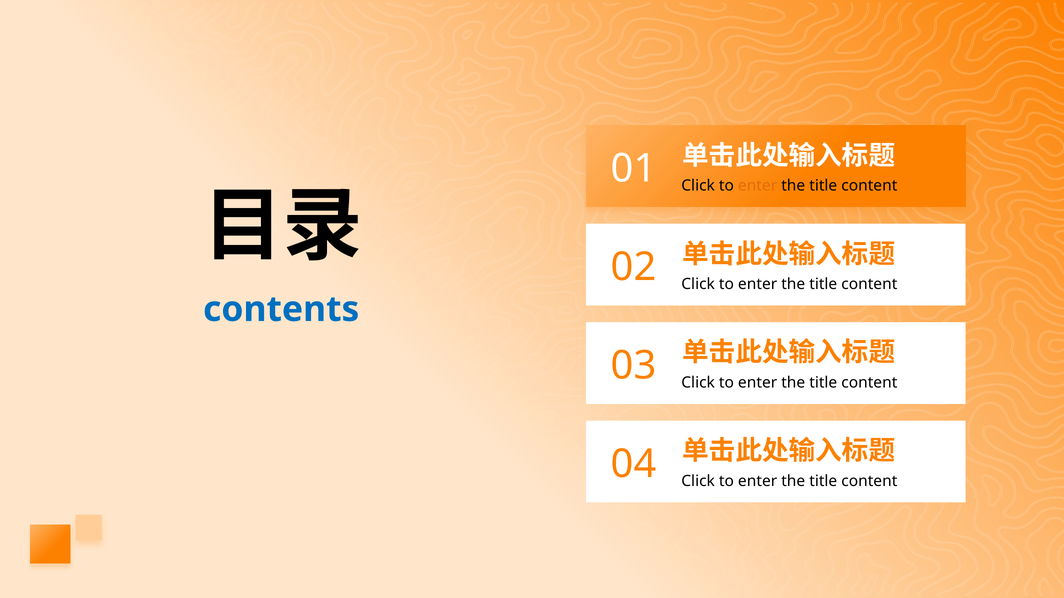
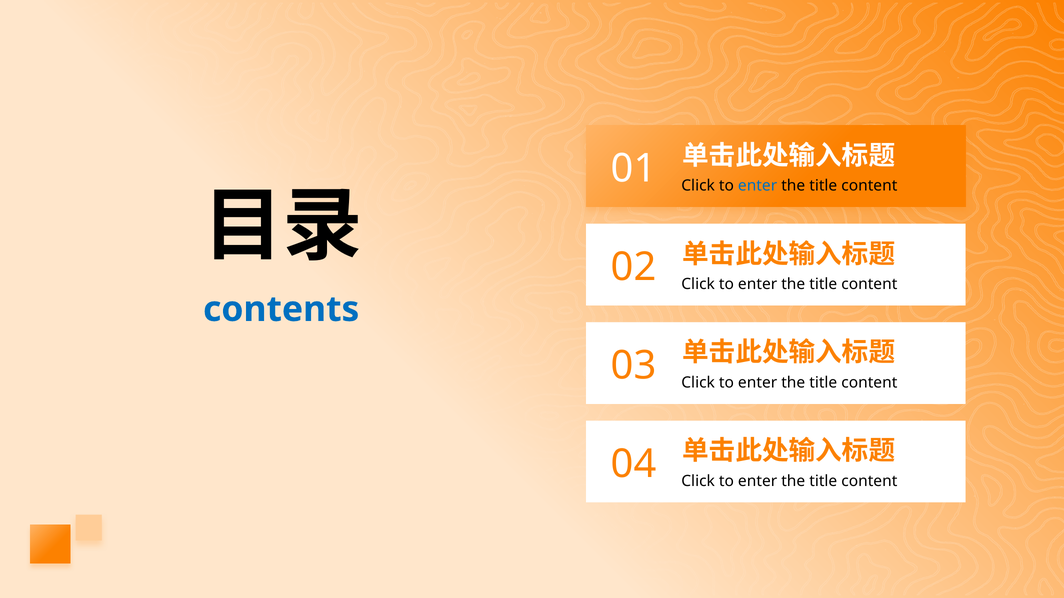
enter at (758, 186) colour: orange -> blue
